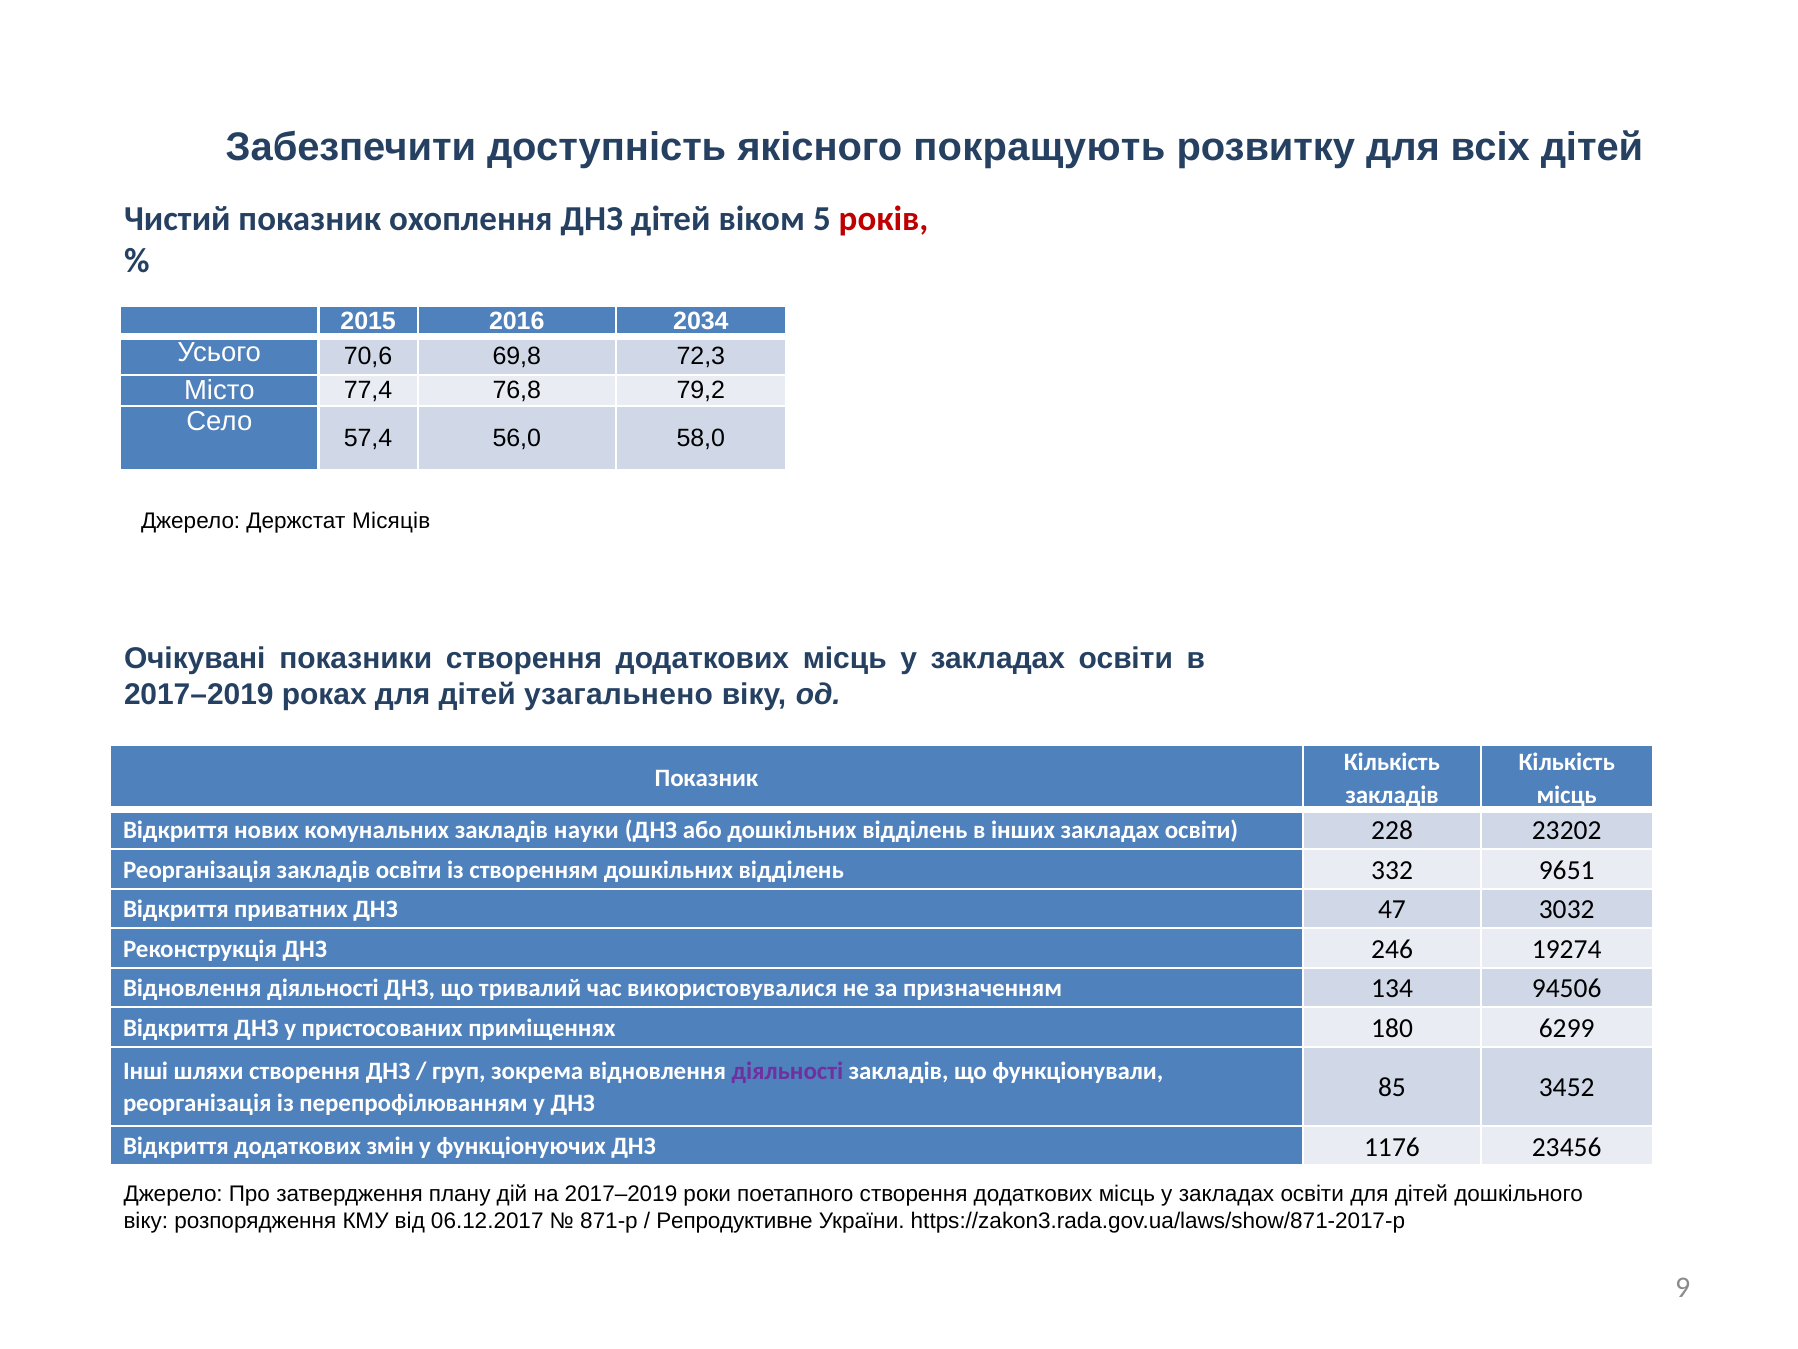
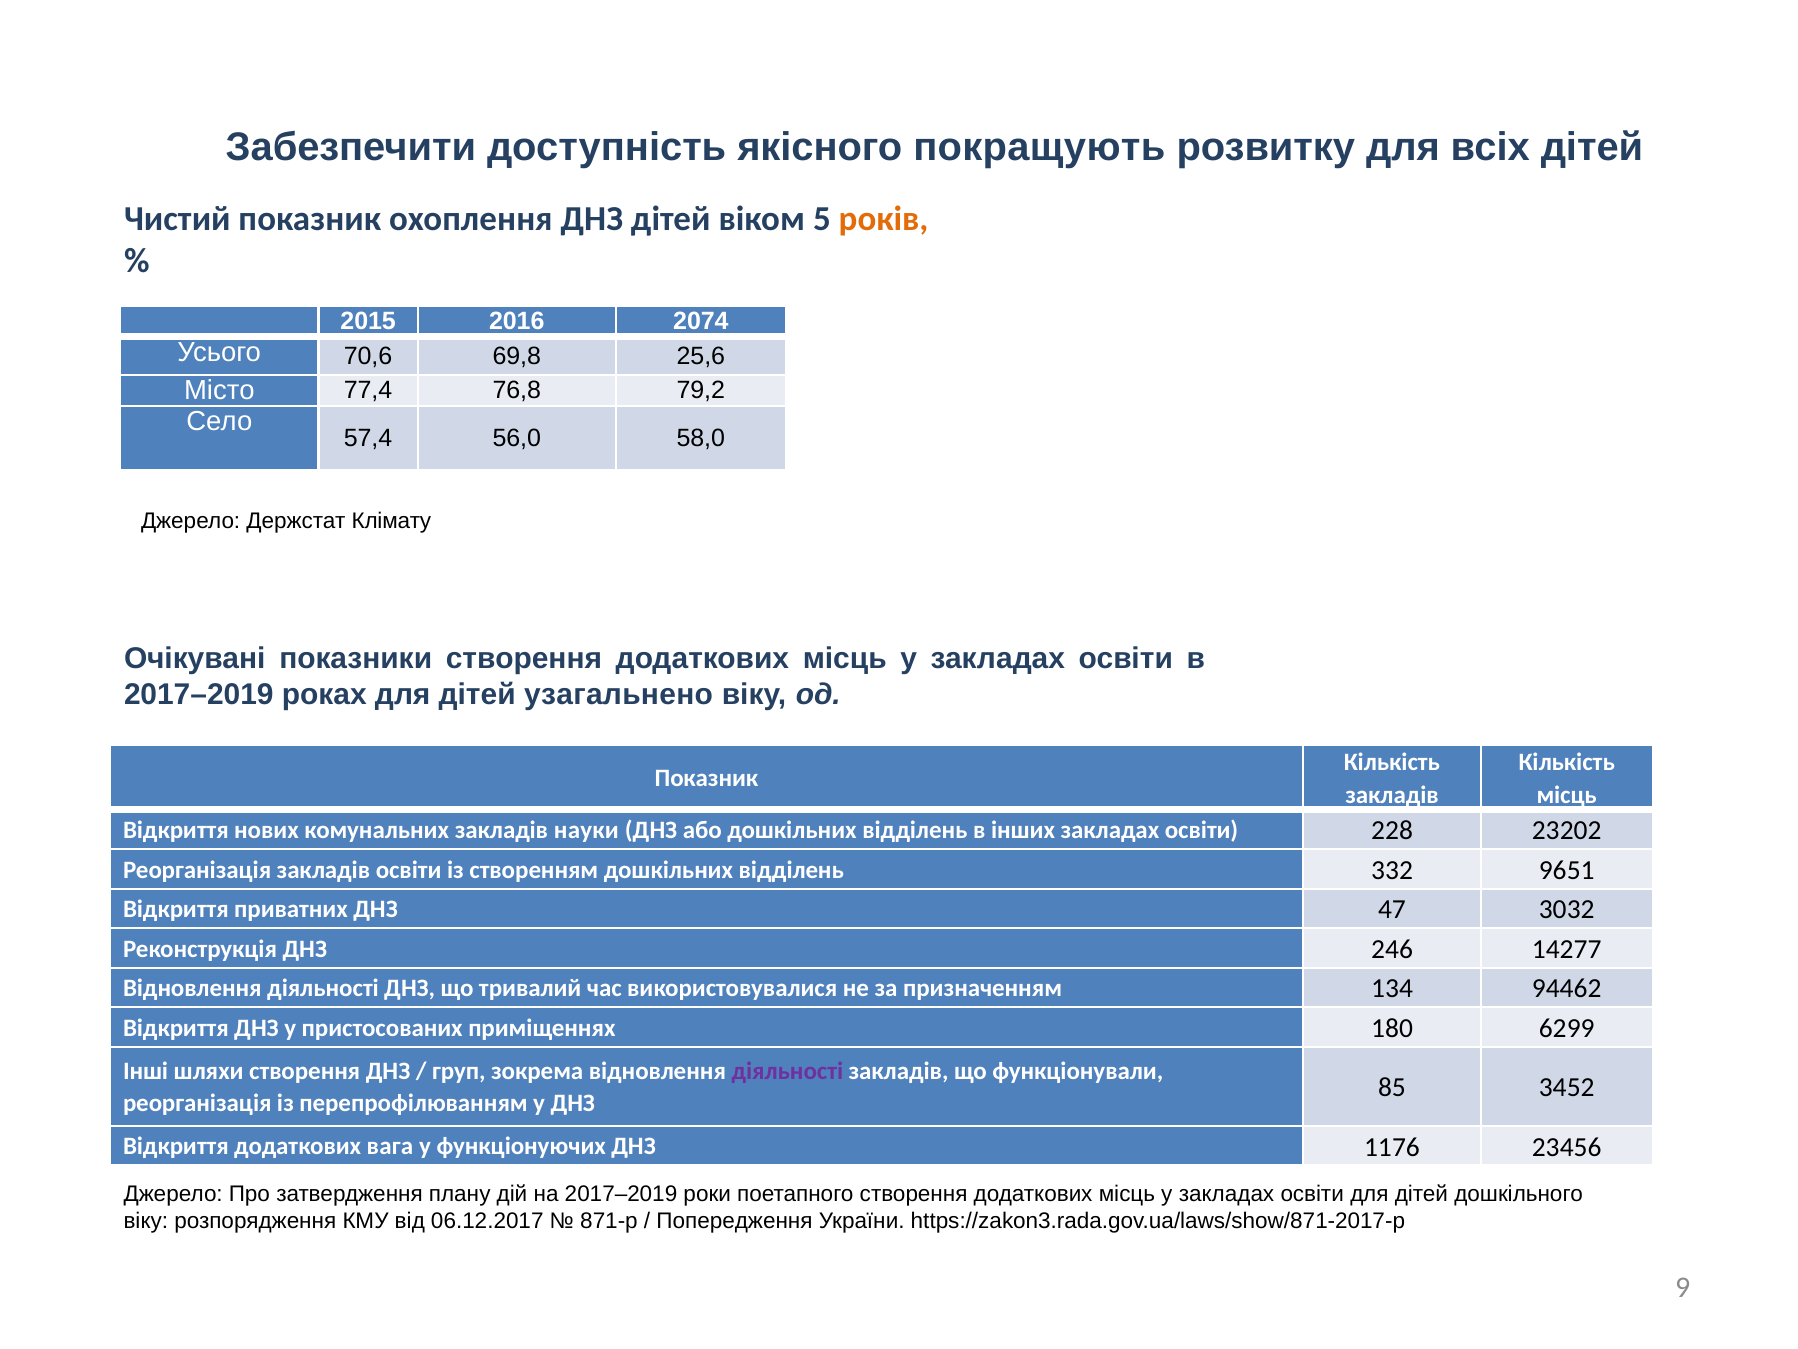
років colour: red -> orange
2034: 2034 -> 2074
72,3: 72,3 -> 25,6
Місяців: Місяців -> Клімату
19274: 19274 -> 14277
94506: 94506 -> 94462
змін: змін -> вага
Репродуктивне: Репродуктивне -> Попередження
